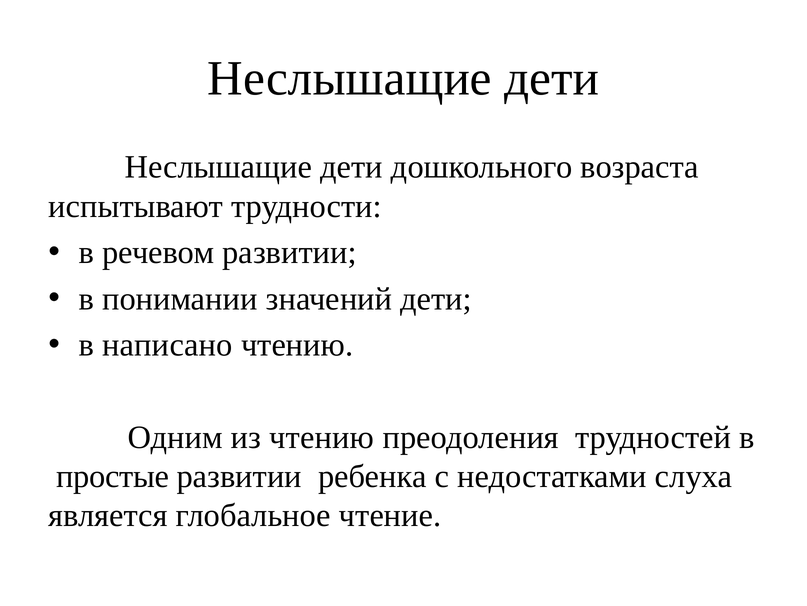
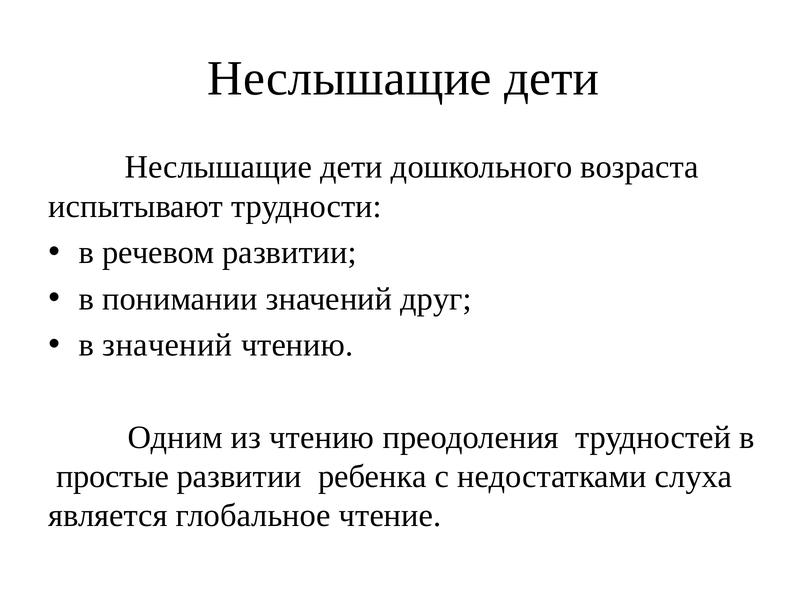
значений дети: дети -> друг
в написано: написано -> значений
